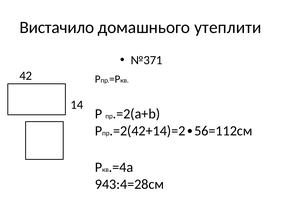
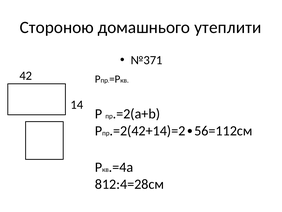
Вистачило: Вистачило -> Стороною
943:4=28см: 943:4=28см -> 812:4=28см
